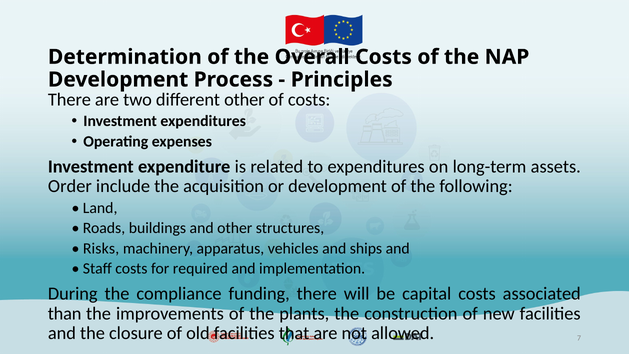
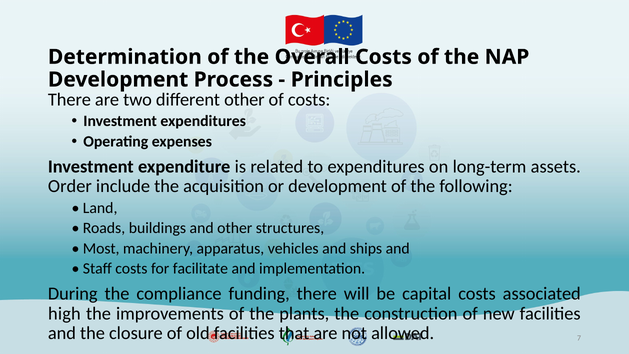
Risks: Risks -> Most
required: required -> facilitate
than: than -> high
